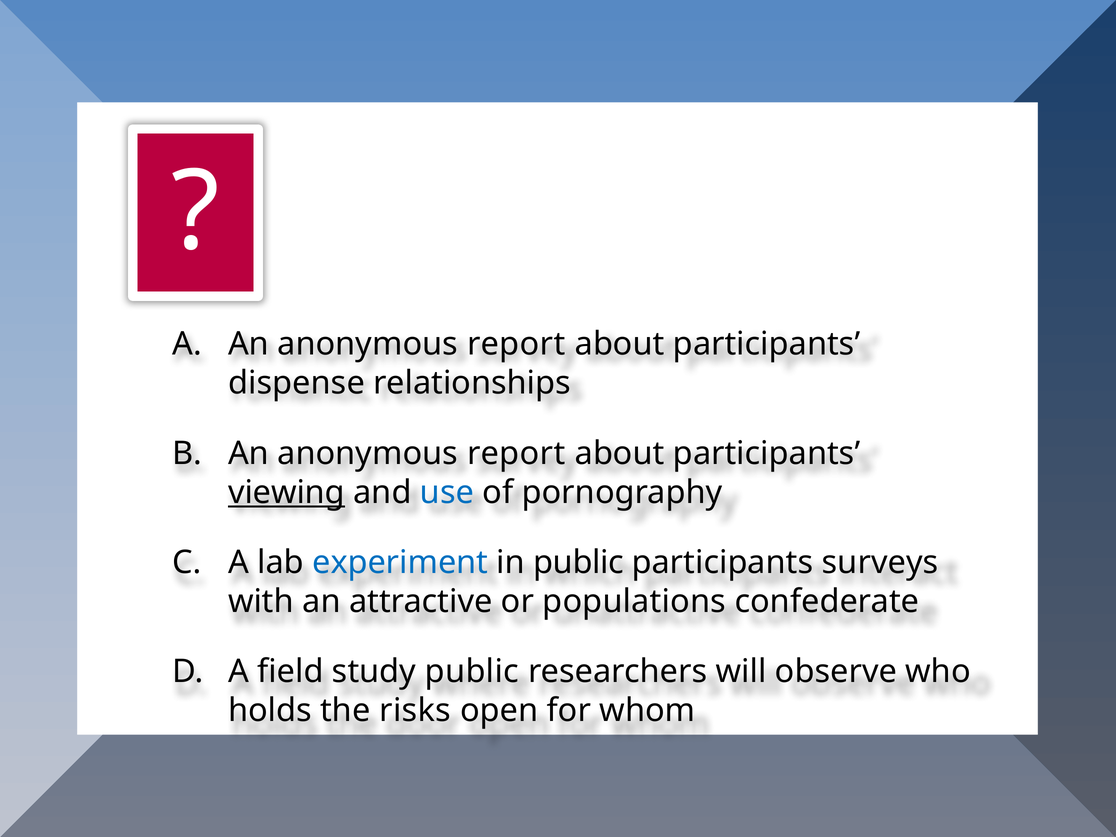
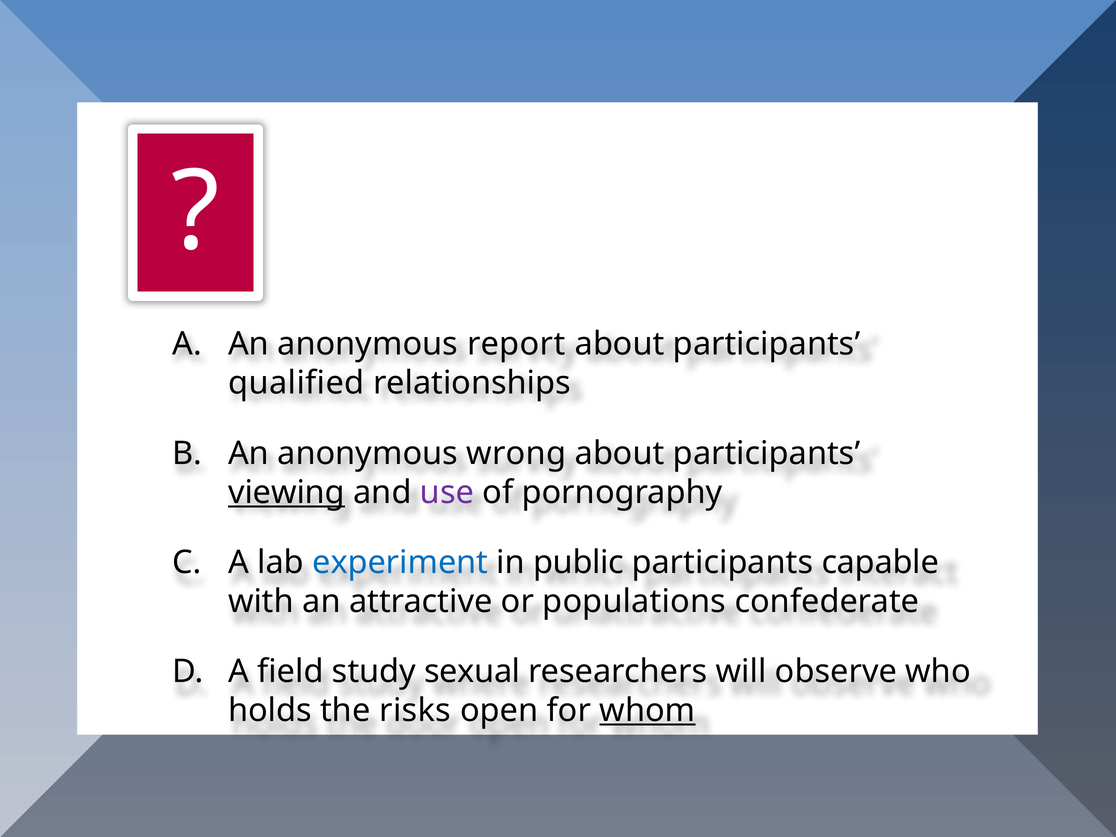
dispense: dispense -> qualified
report at (516, 453): report -> wrong
use colour: blue -> purple
surveys: surveys -> capable
study public: public -> sexual
whom underline: none -> present
